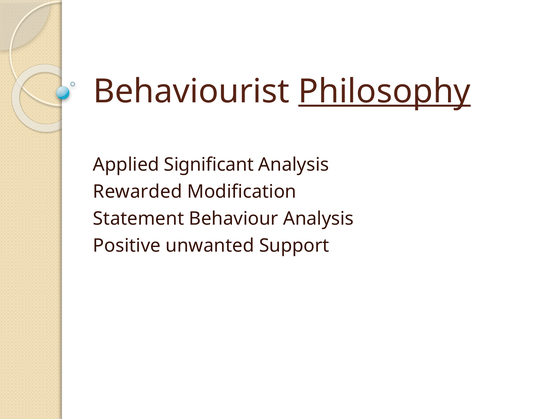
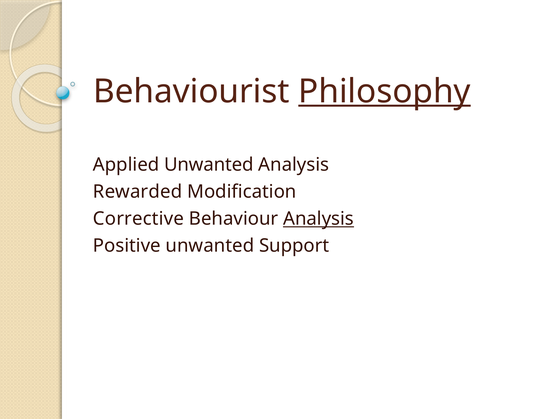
Applied Significant: Significant -> Unwanted
Statement: Statement -> Corrective
Analysis at (319, 219) underline: none -> present
